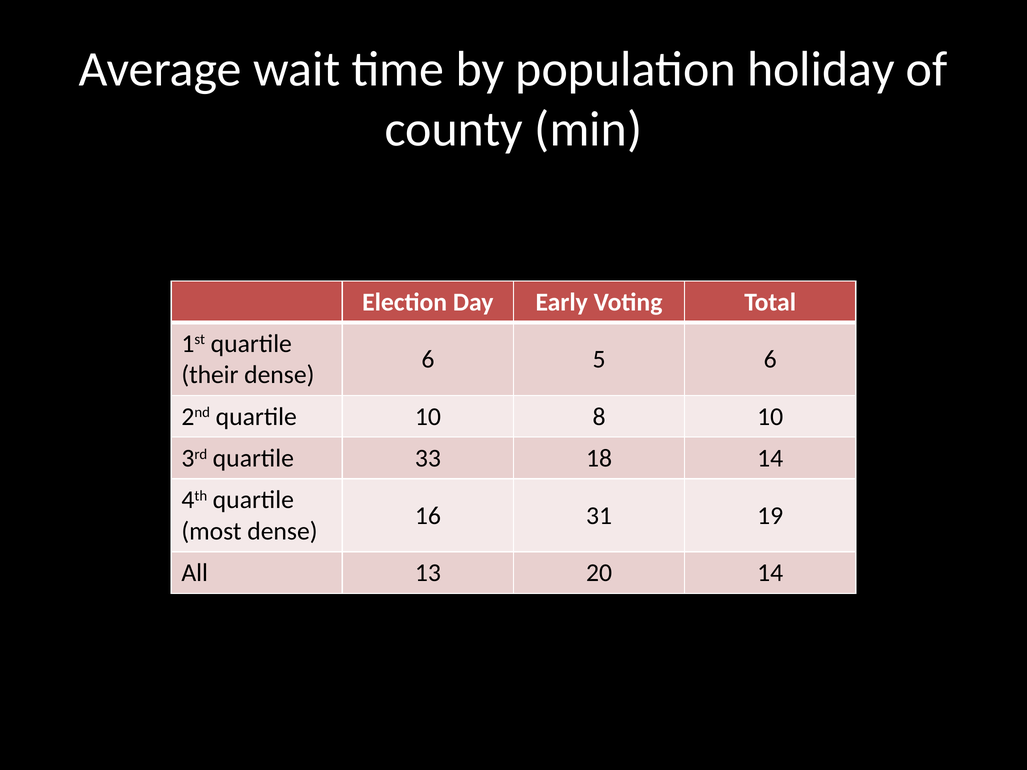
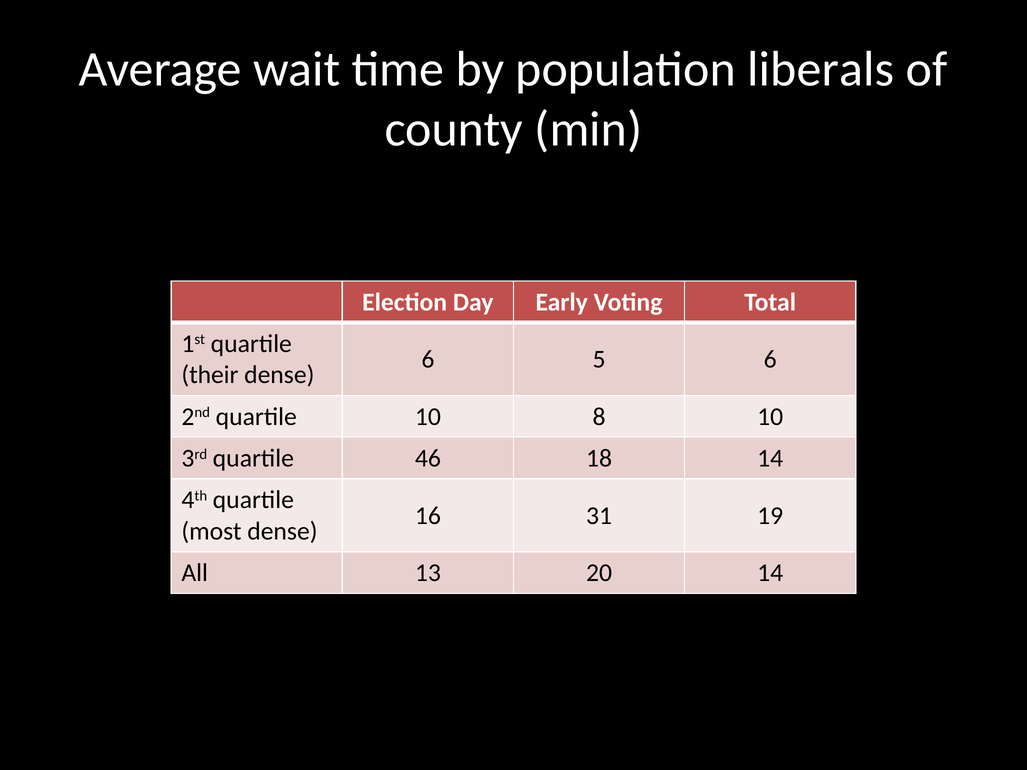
holiday: holiday -> liberals
33: 33 -> 46
